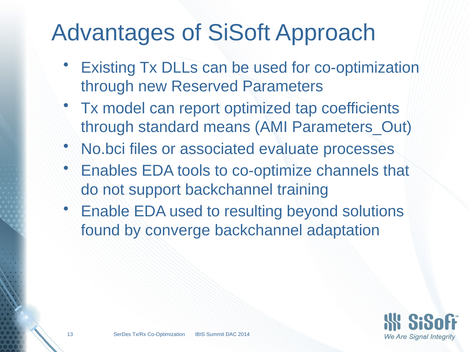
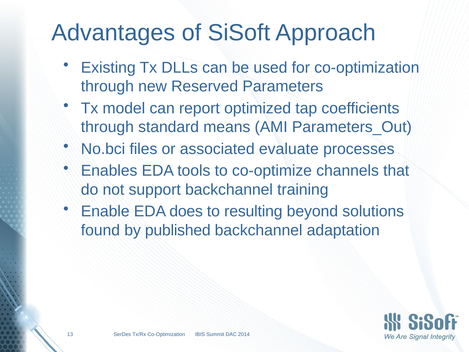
EDA used: used -> does
converge: converge -> published
